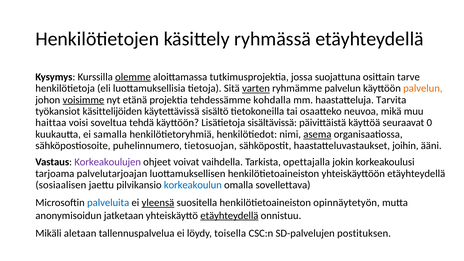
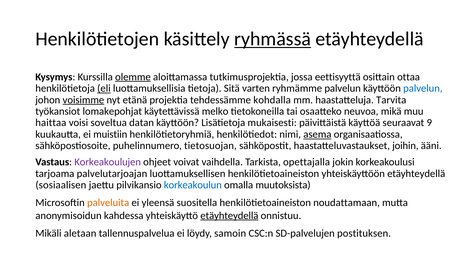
ryhmässä underline: none -> present
suojattuna: suojattuna -> eettisyyttä
tarve: tarve -> ottaa
eli underline: none -> present
varten underline: present -> none
palvelun at (423, 88) colour: orange -> blue
käsittelijöiden: käsittelijöiden -> lomakepohjat
sisältö: sisältö -> melko
tehdä: tehdä -> datan
sisältävissä: sisältävissä -> mukaisesti
0: 0 -> 9
samalla: samalla -> muistiin
sovellettava: sovellettava -> muutoksista
palveluita colour: blue -> orange
yleensä underline: present -> none
opinnäytetyön: opinnäytetyön -> noudattamaan
jatketaan: jatketaan -> kahdessa
toisella: toisella -> samoin
